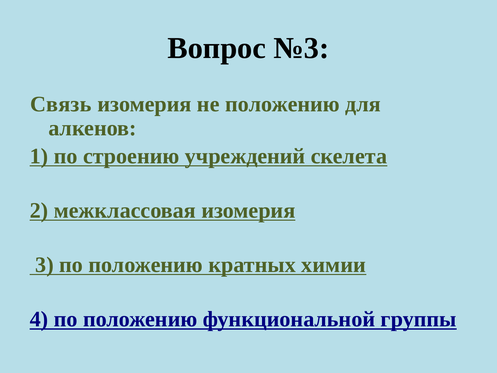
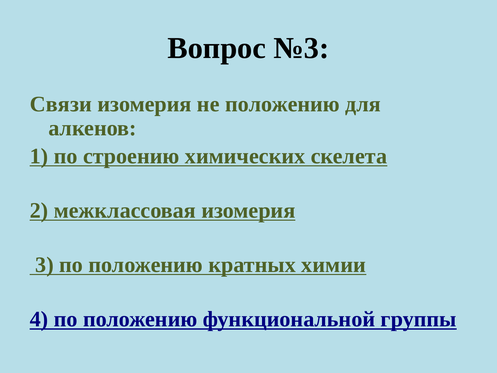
Связь: Связь -> Связи
учреждений: учреждений -> химических
